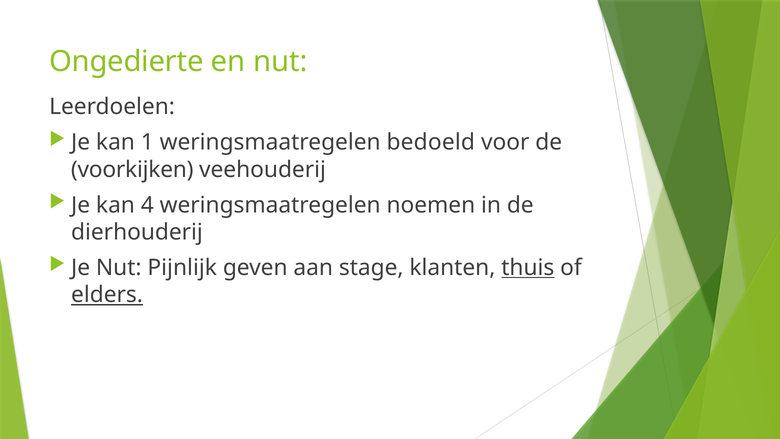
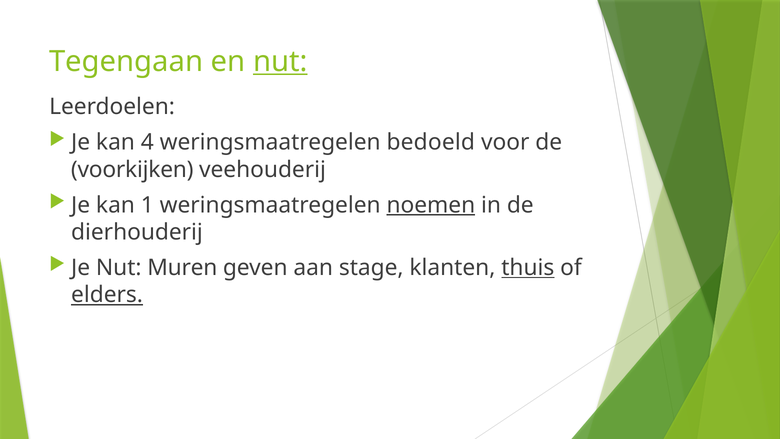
Ongedierte: Ongedierte -> Tegengaan
nut at (280, 62) underline: none -> present
1: 1 -> 4
4: 4 -> 1
noemen underline: none -> present
Pijnlijk: Pijnlijk -> Muren
